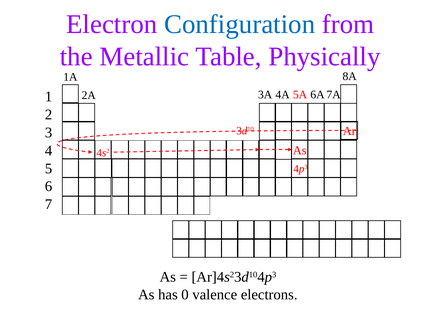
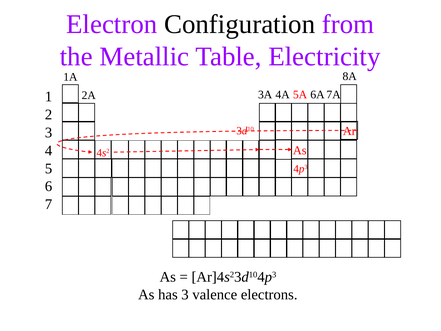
Configuration colour: blue -> black
Physically: Physically -> Electricity
has 0: 0 -> 3
